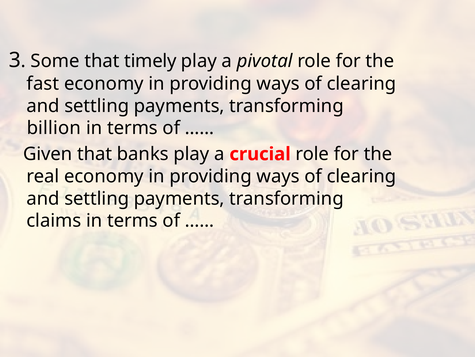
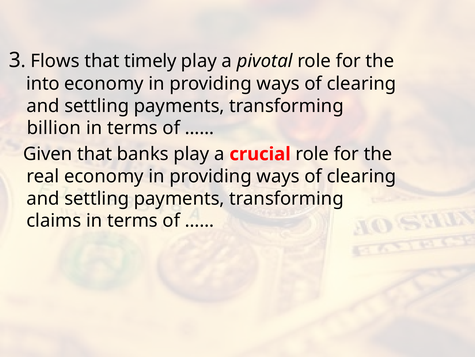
Some: Some -> Flows
fast: fast -> into
